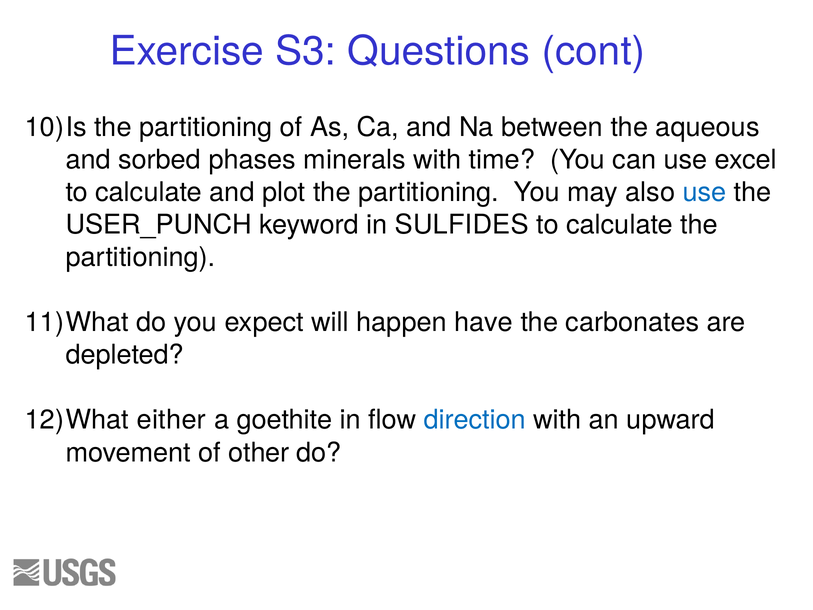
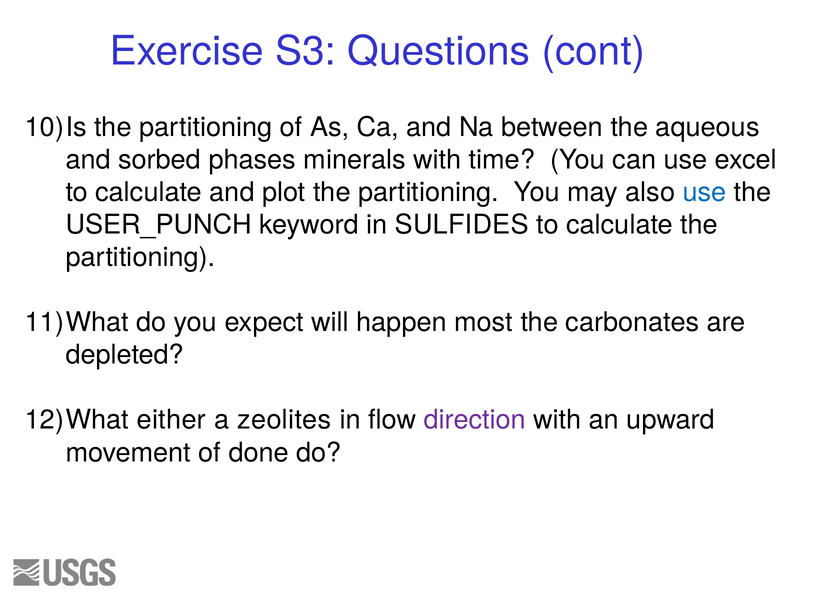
have: have -> most
goethite: goethite -> zeolites
direction colour: blue -> purple
other: other -> done
